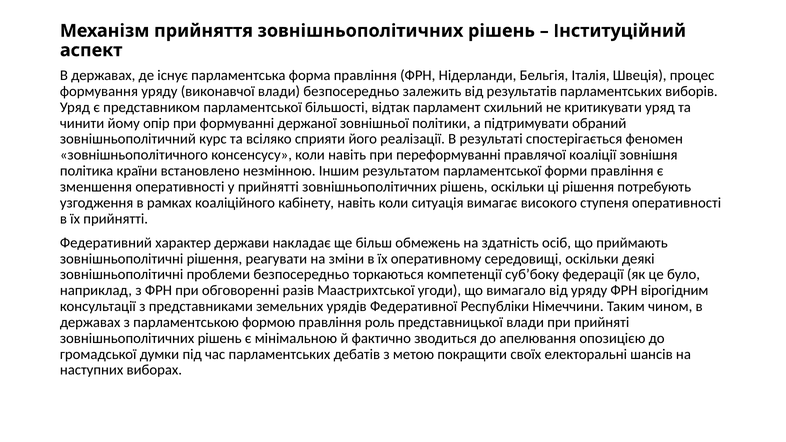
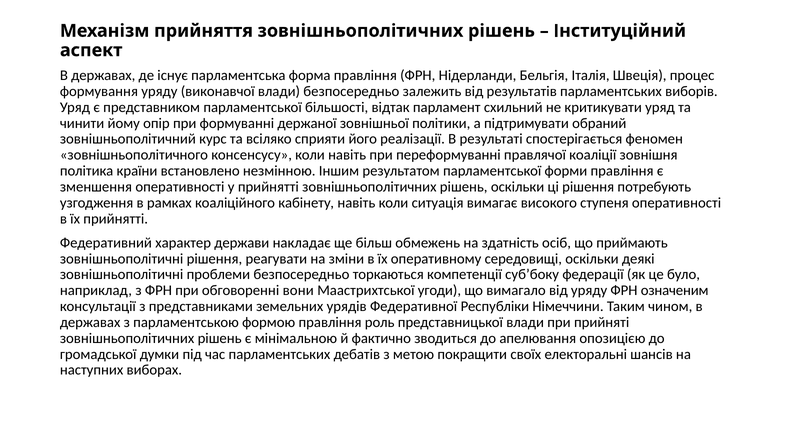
разів: разів -> вони
вірогідним: вірогідним -> означеним
